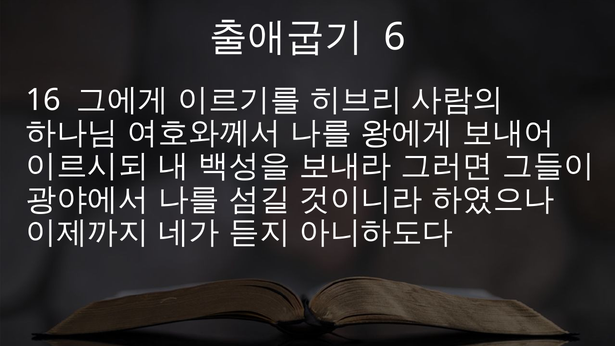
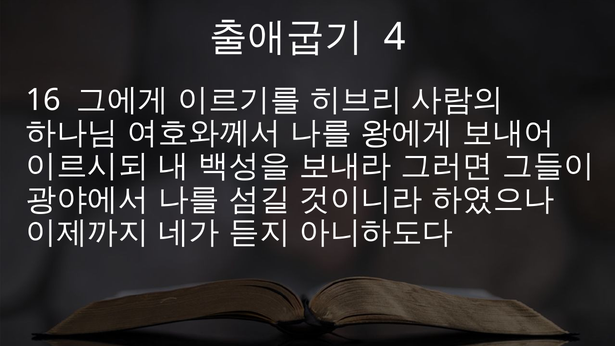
6: 6 -> 4
